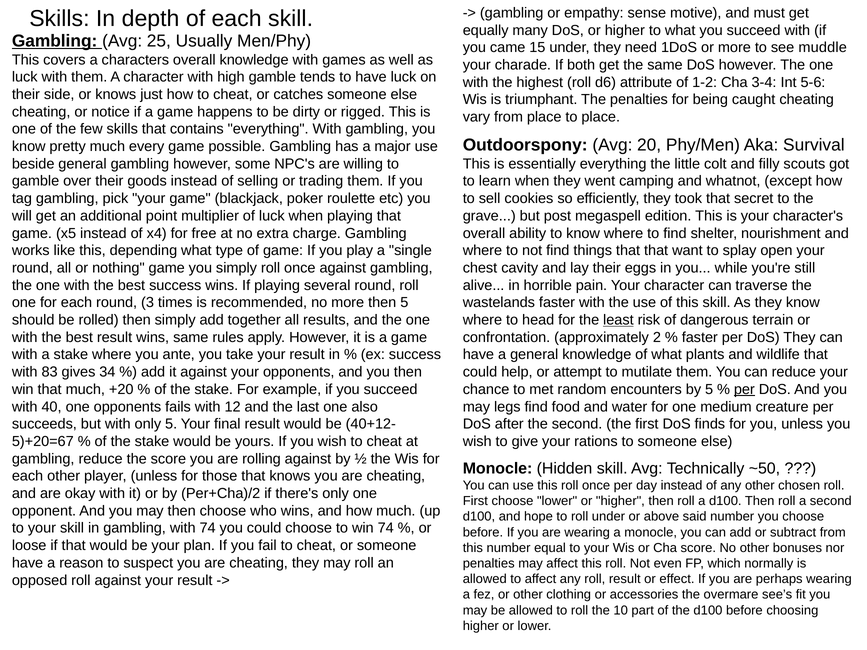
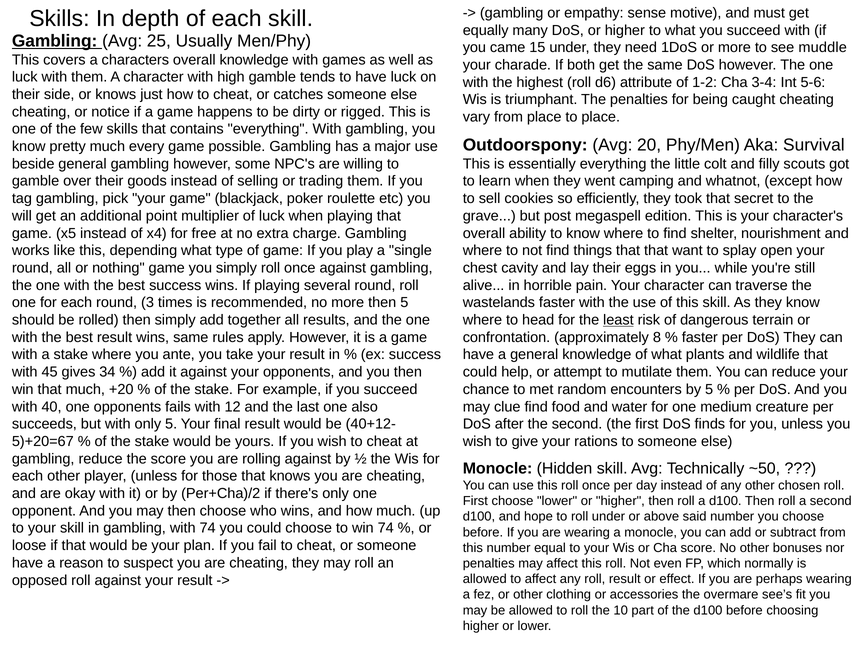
2: 2 -> 8
83: 83 -> 45
per at (744, 390) underline: present -> none
legs: legs -> clue
